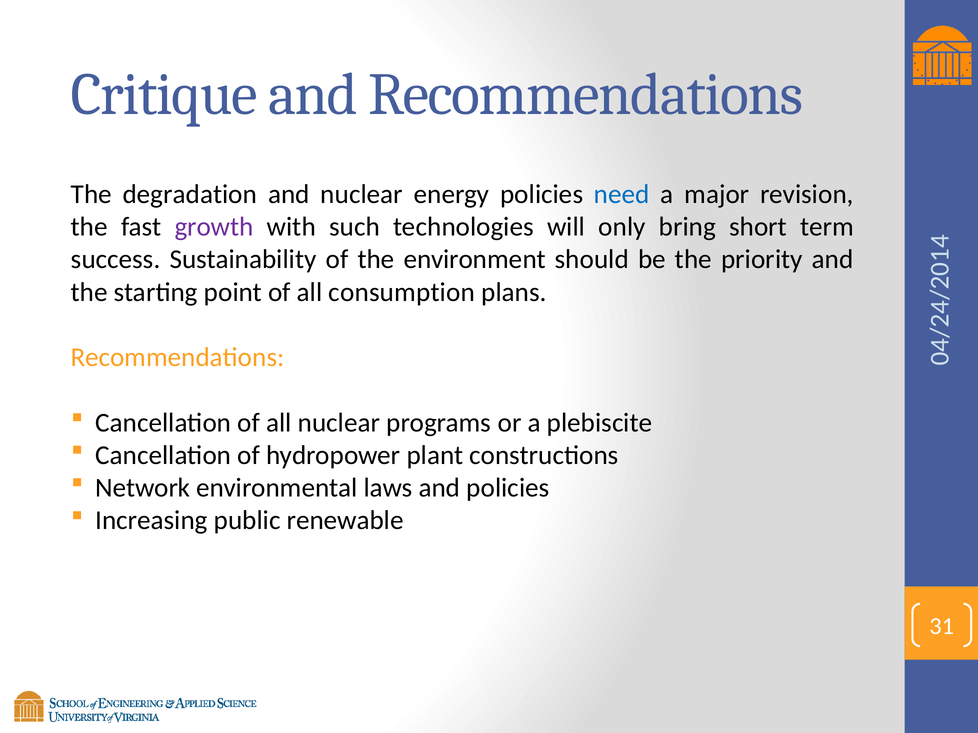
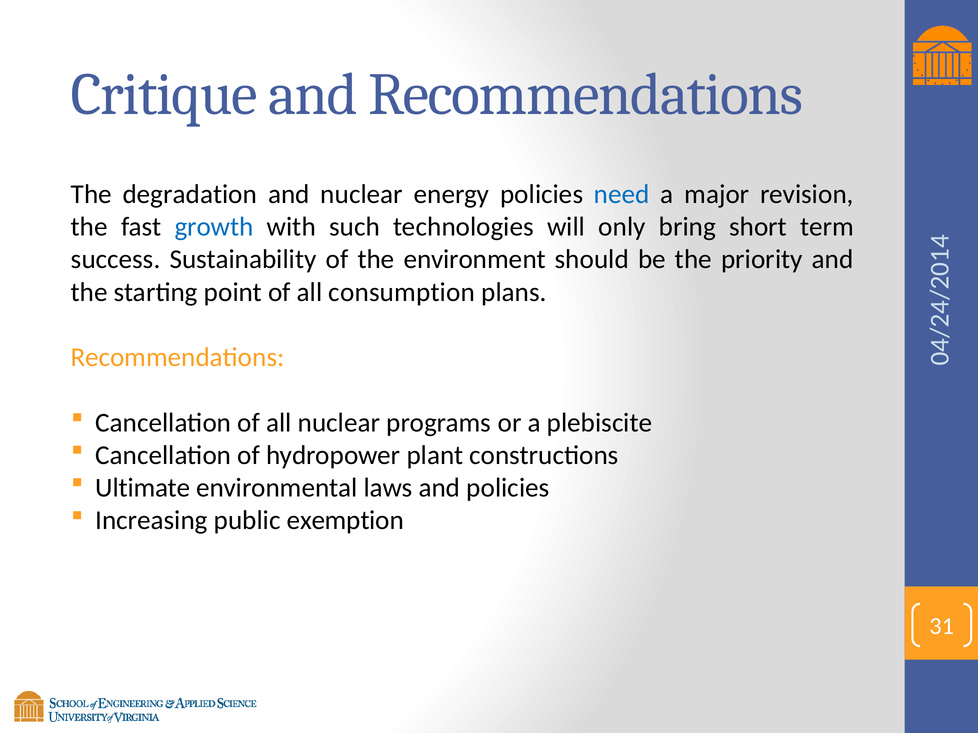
growth colour: purple -> blue
Network: Network -> Ultimate
renewable: renewable -> exemption
